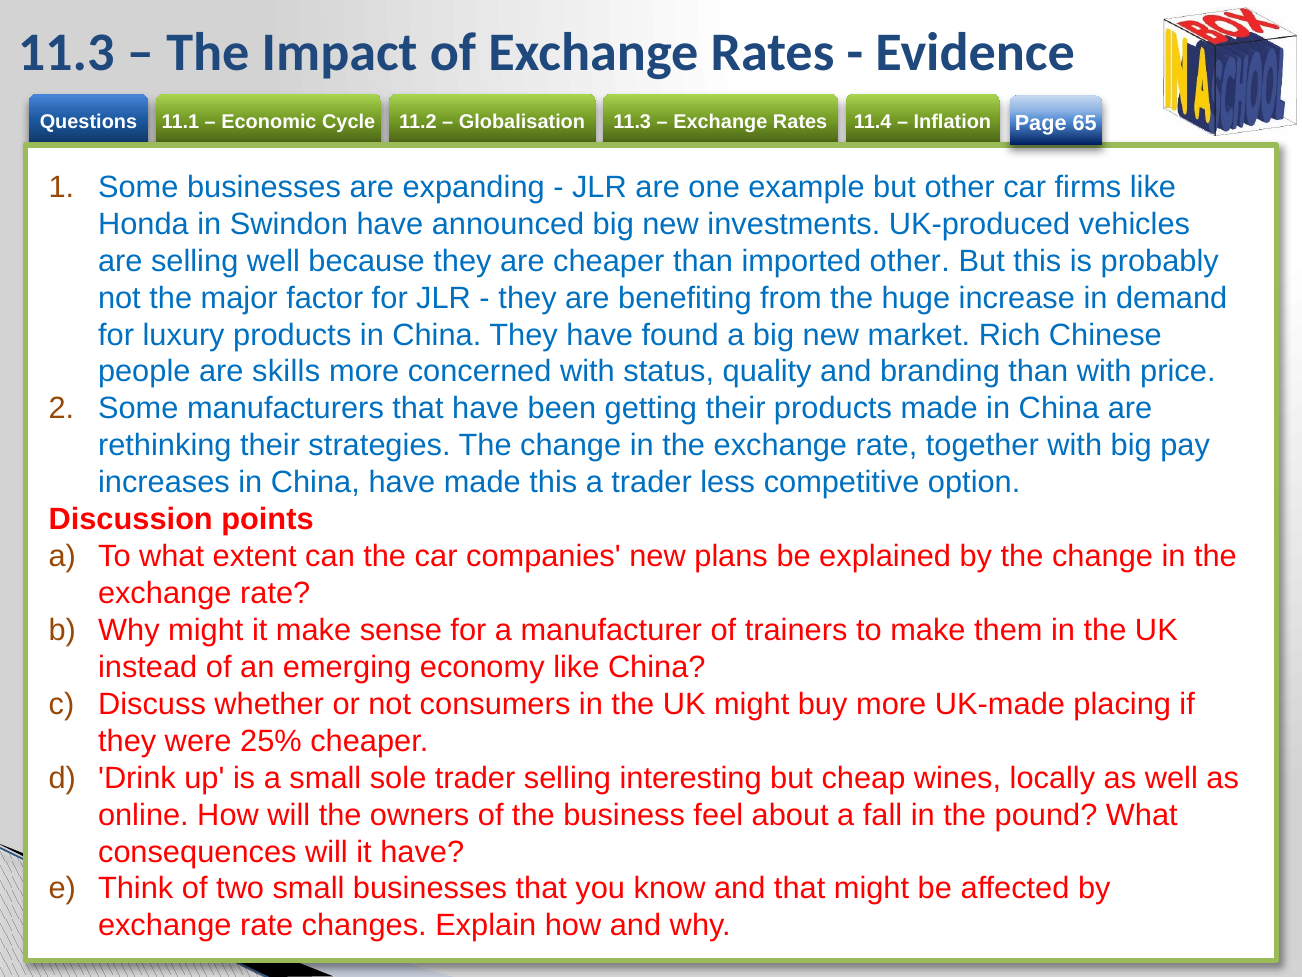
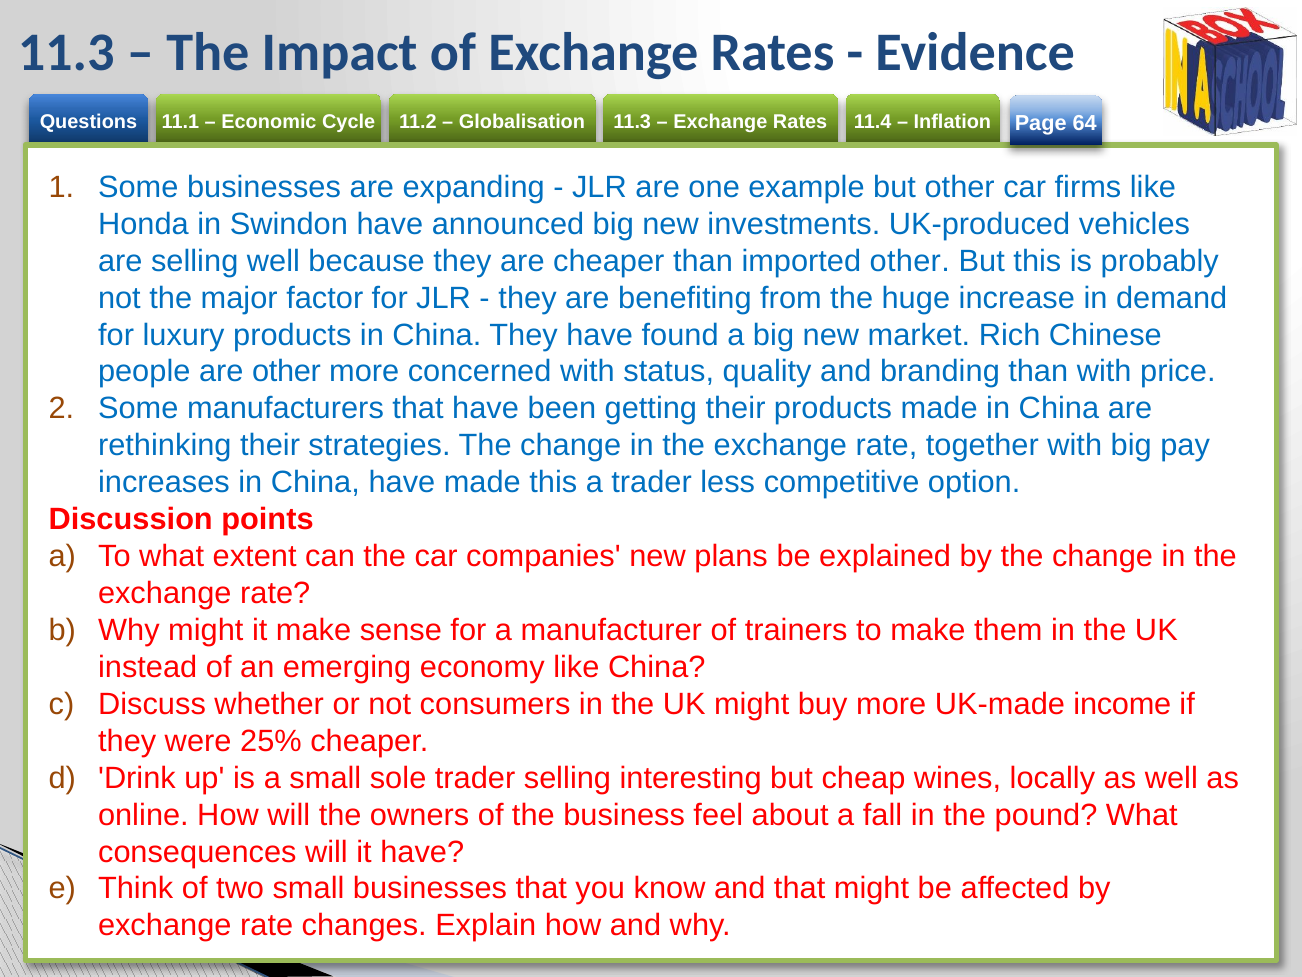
65: 65 -> 64
are skills: skills -> other
placing: placing -> income
